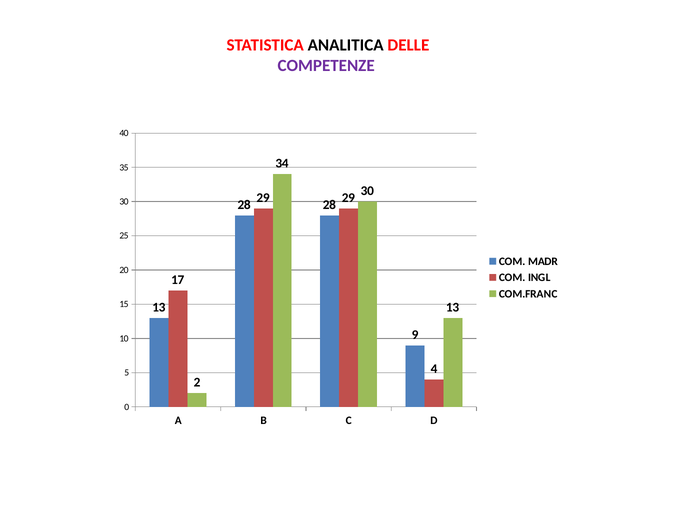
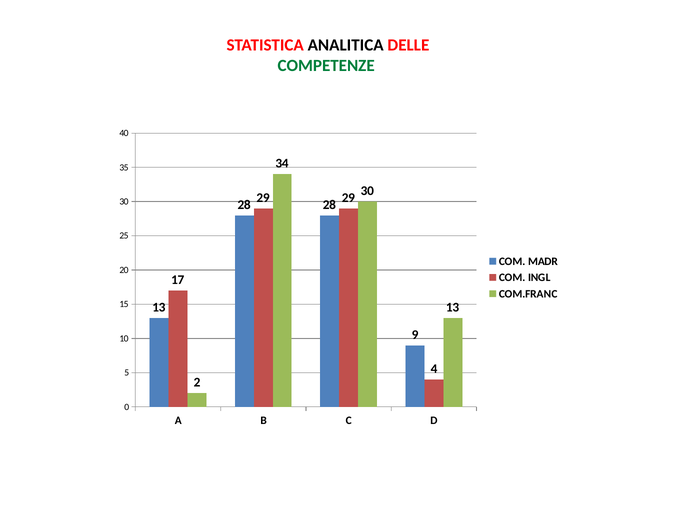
COMPETENZE colour: purple -> green
